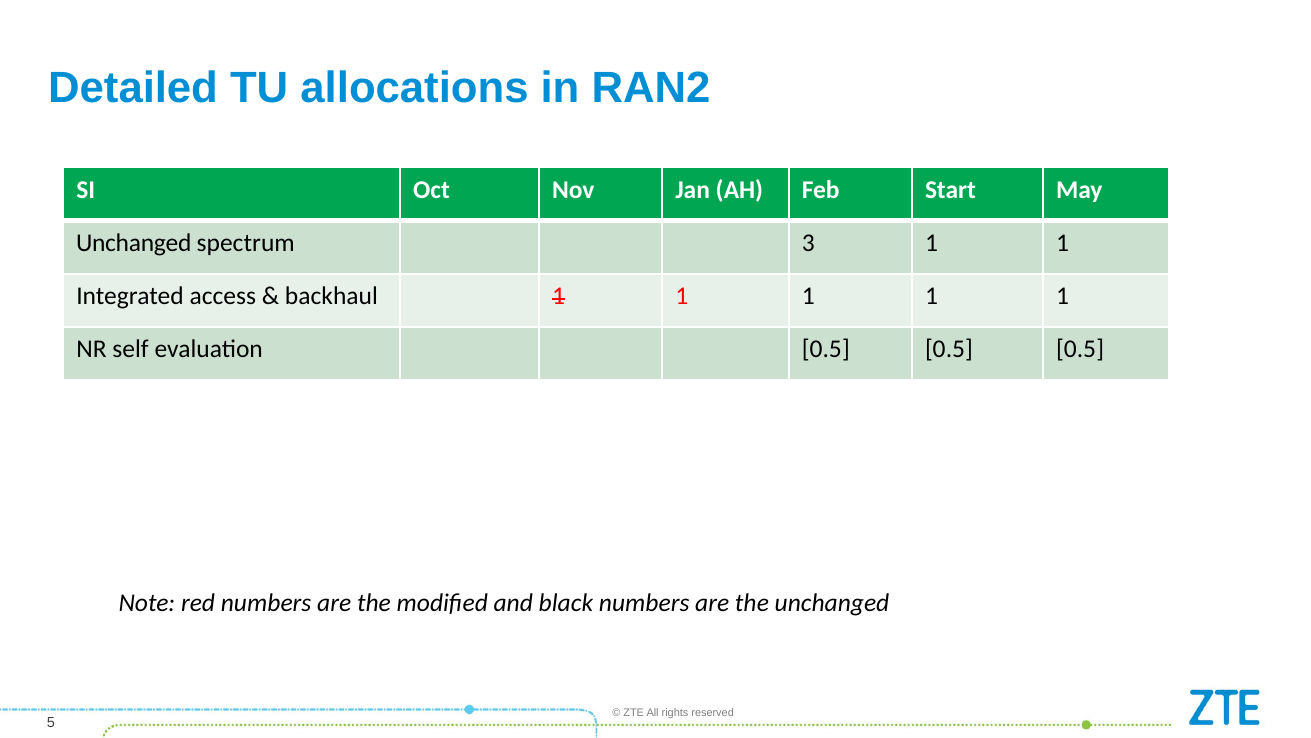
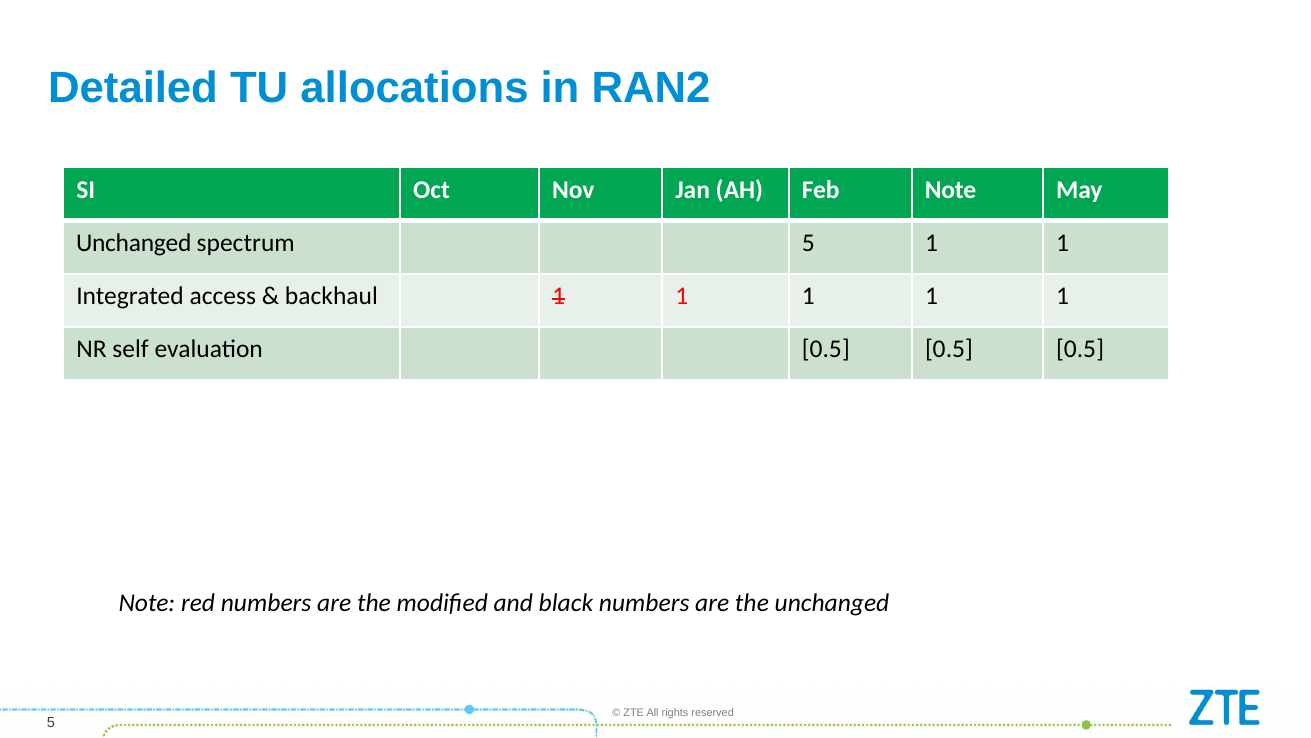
Feb Start: Start -> Note
spectrum 3: 3 -> 5
